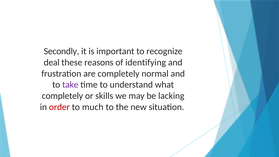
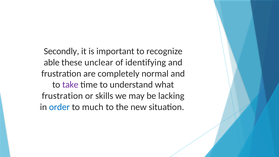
deal: deal -> able
reasons: reasons -> unclear
completely at (62, 96): completely -> frustration
order colour: red -> blue
